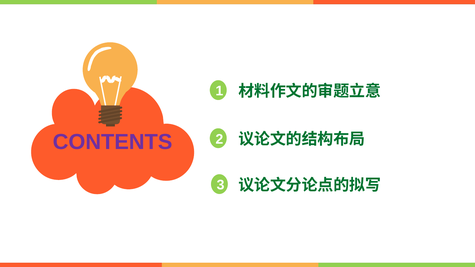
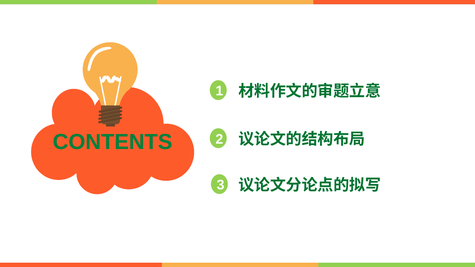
CONTENTS colour: purple -> green
